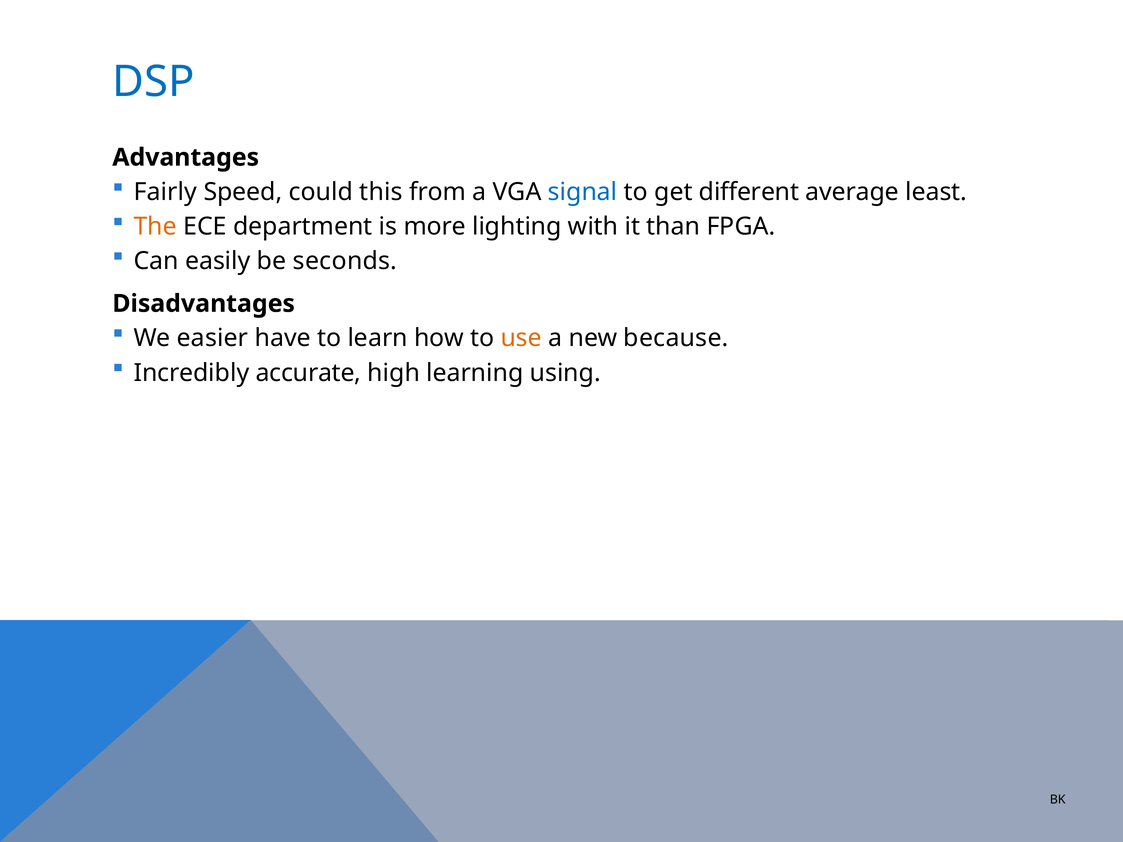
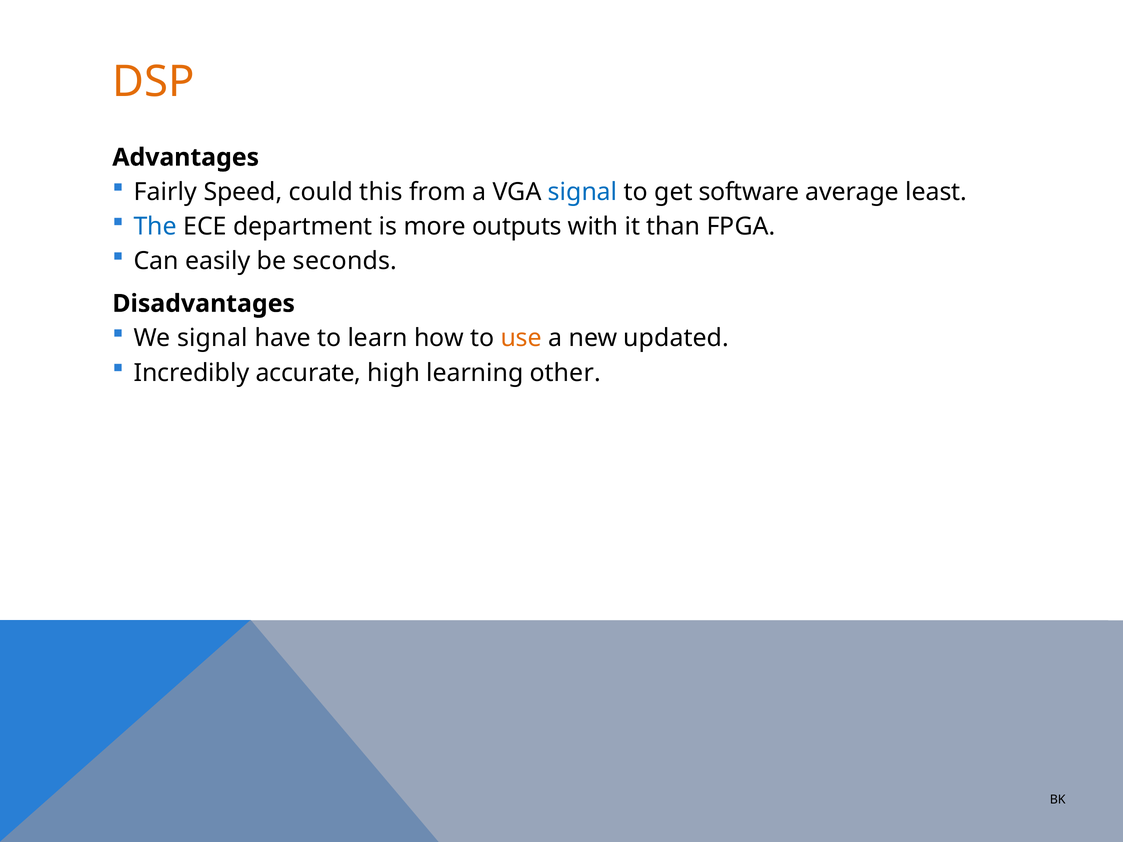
DSP colour: blue -> orange
different: different -> software
The colour: orange -> blue
lighting: lighting -> outputs
We easier: easier -> signal
because: because -> updated
using: using -> other
